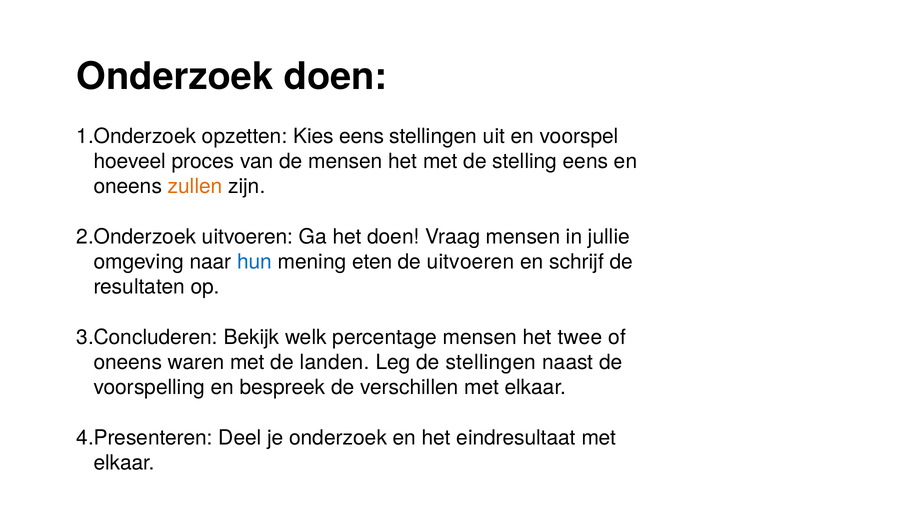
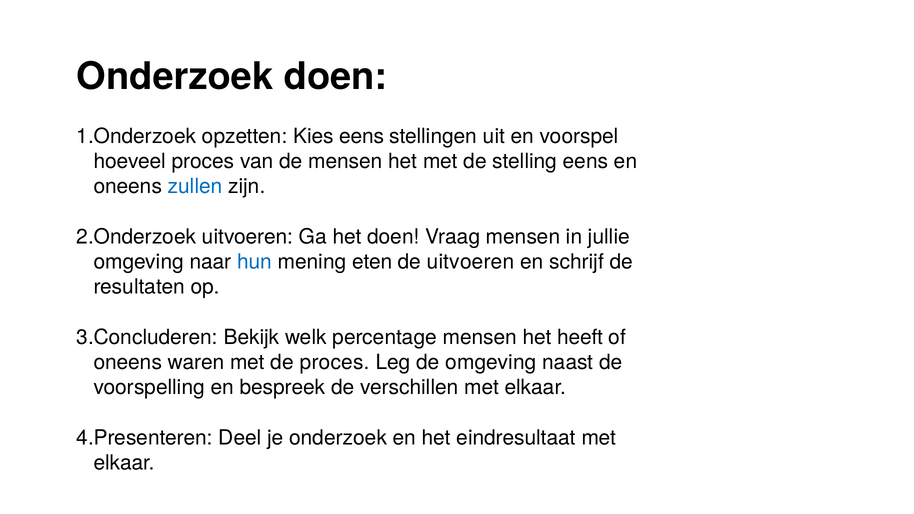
zullen colour: orange -> blue
twee: twee -> heeft
de landen: landen -> proces
de stellingen: stellingen -> omgeving
